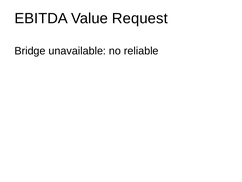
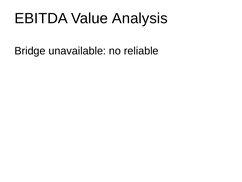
Request: Request -> Analysis
